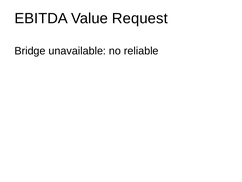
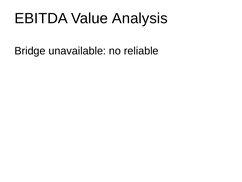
Request: Request -> Analysis
